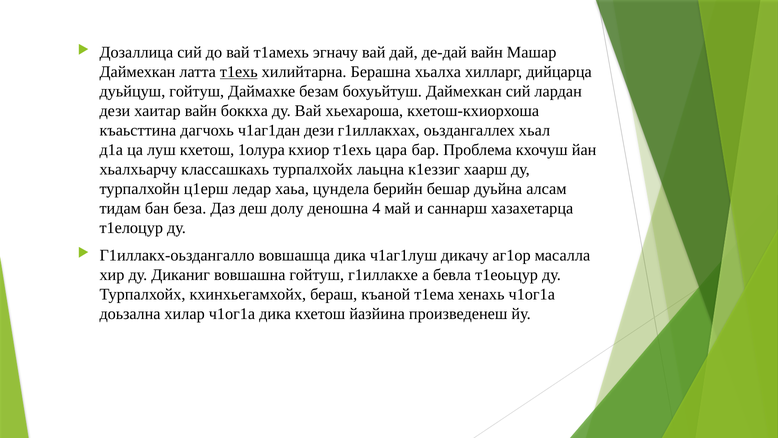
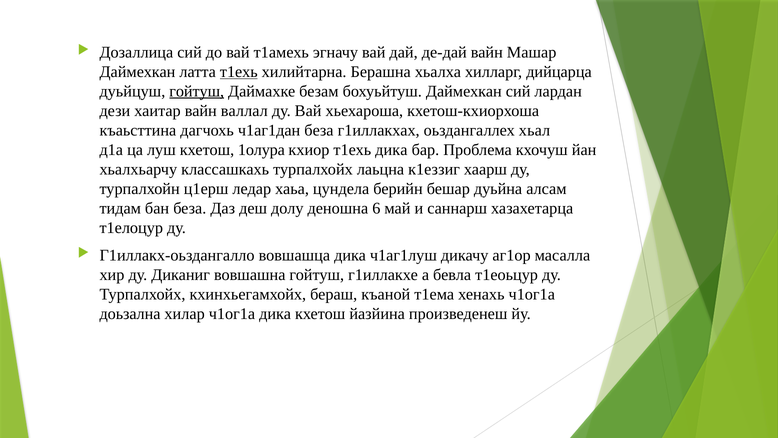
гойтуш at (197, 91) underline: none -> present
боккха: боккха -> валлал
ч1аг1дан дези: дези -> беза
т1ехь цара: цара -> дика
4: 4 -> 6
